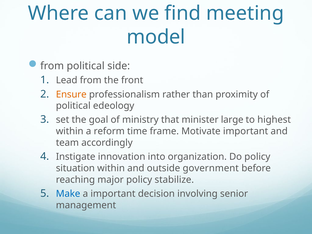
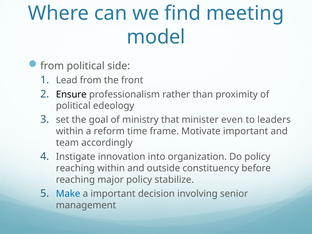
Ensure colour: orange -> black
large: large -> even
highest: highest -> leaders
situation at (75, 168): situation -> reaching
government: government -> constituency
